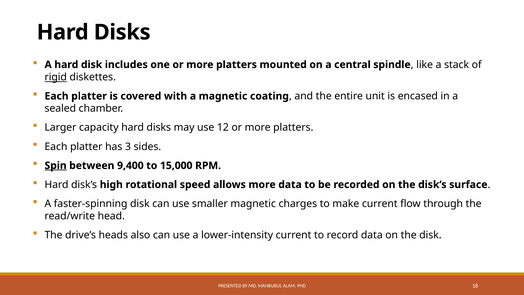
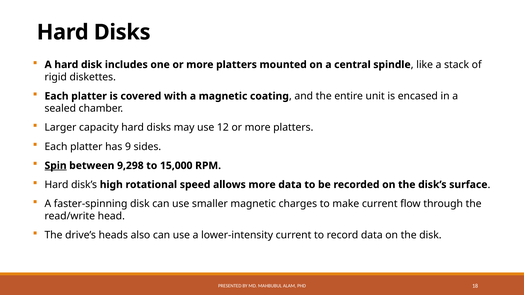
rigid underline: present -> none
3: 3 -> 9
9,400: 9,400 -> 9,298
